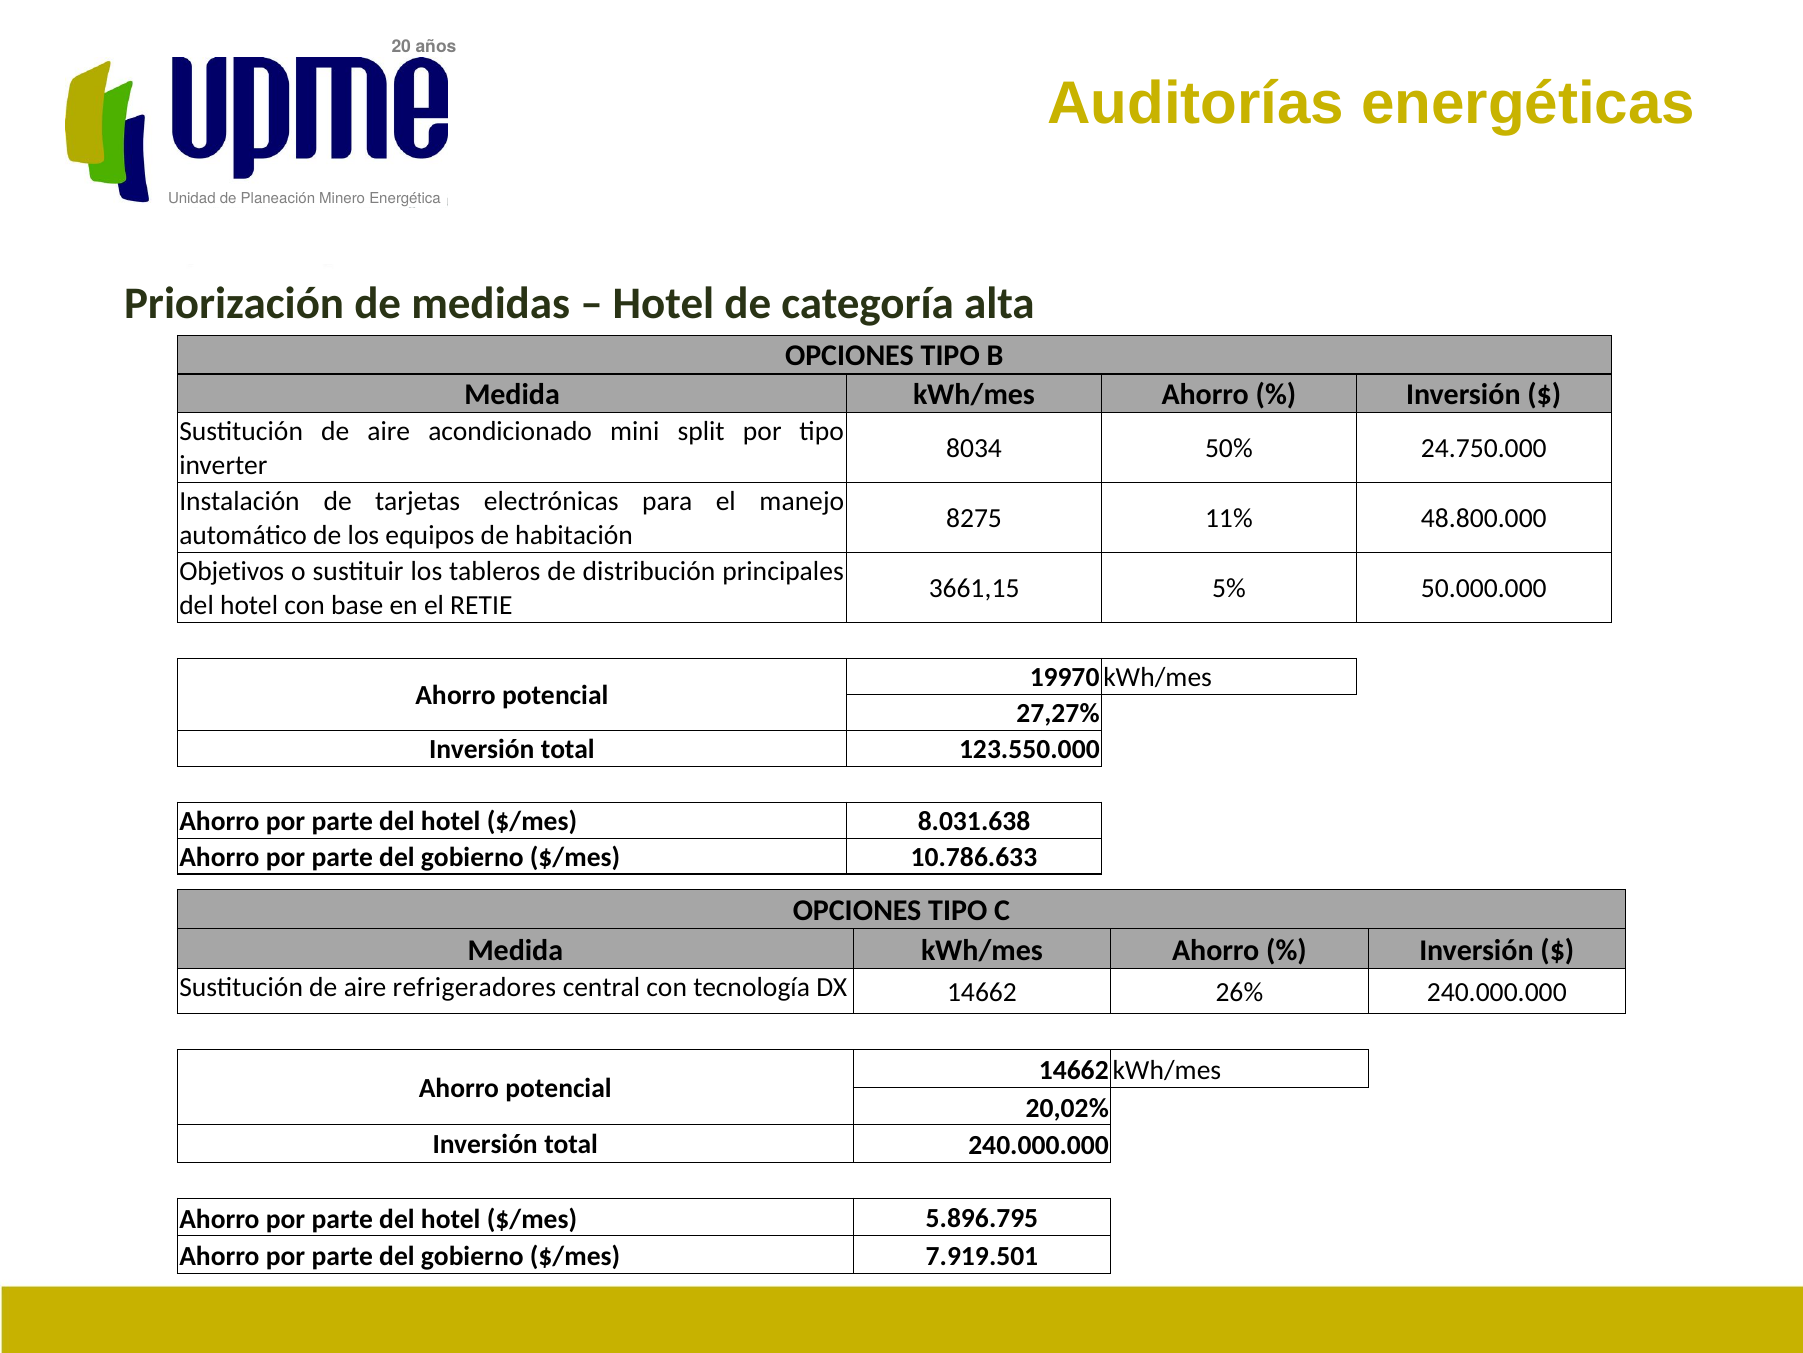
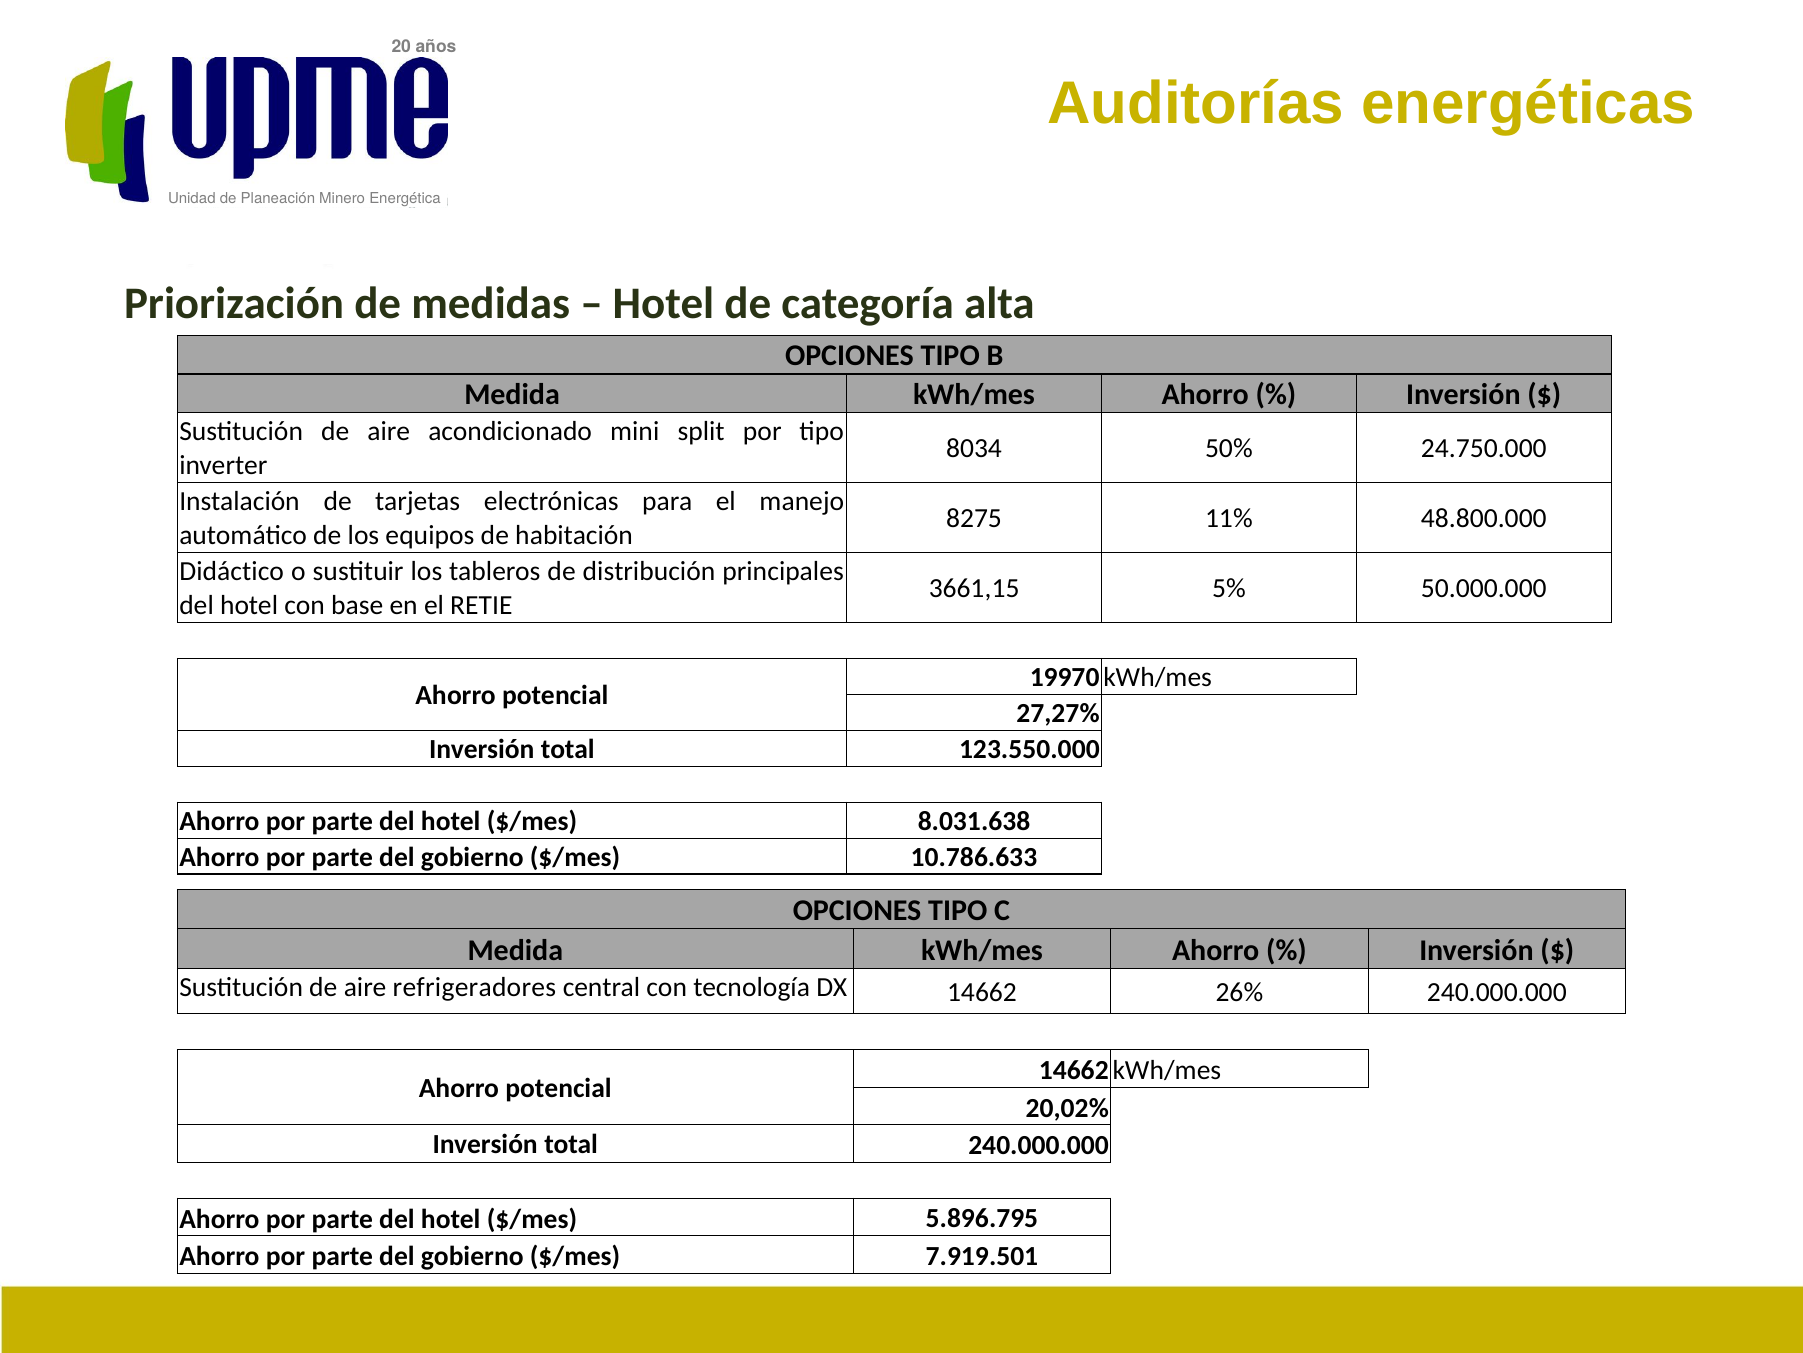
Objetivos: Objetivos -> Didáctico
